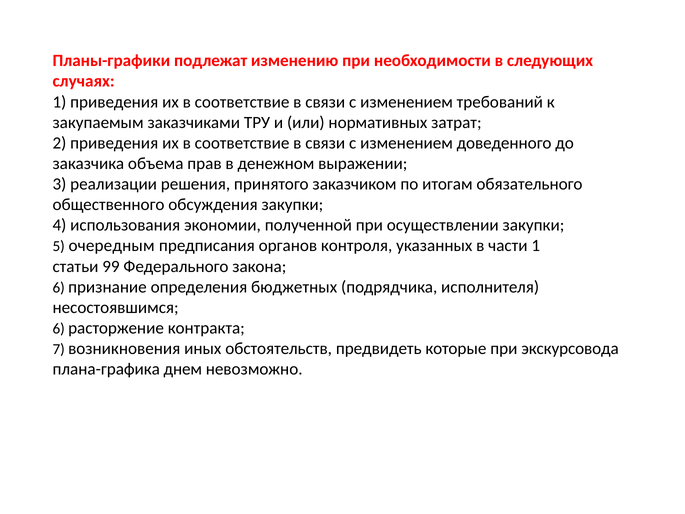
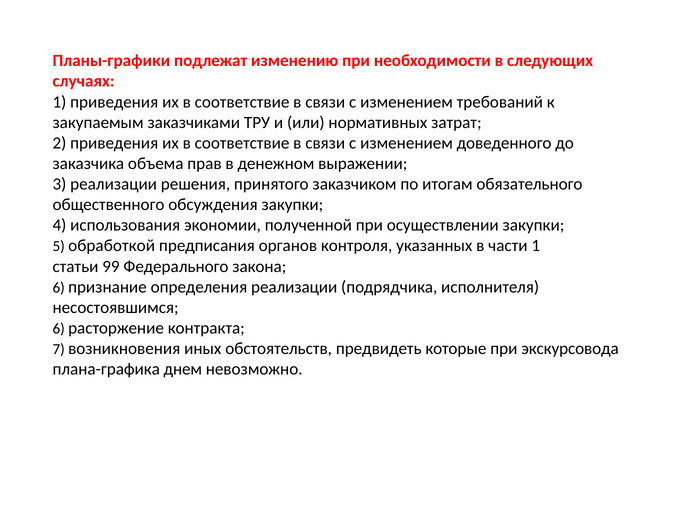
очередным: очередным -> обработкой
определения бюджетных: бюджетных -> реализации
